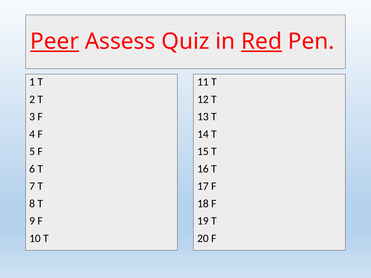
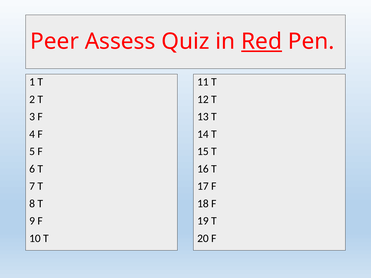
Peer underline: present -> none
